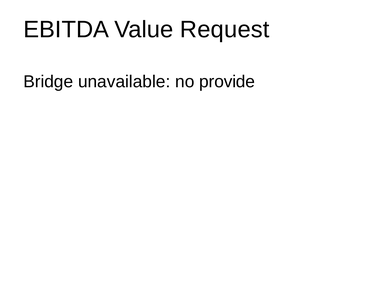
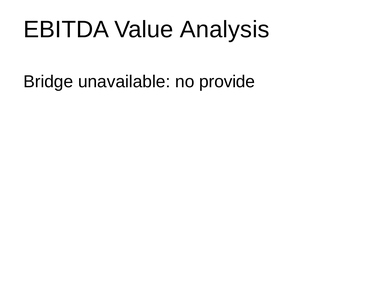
Request: Request -> Analysis
